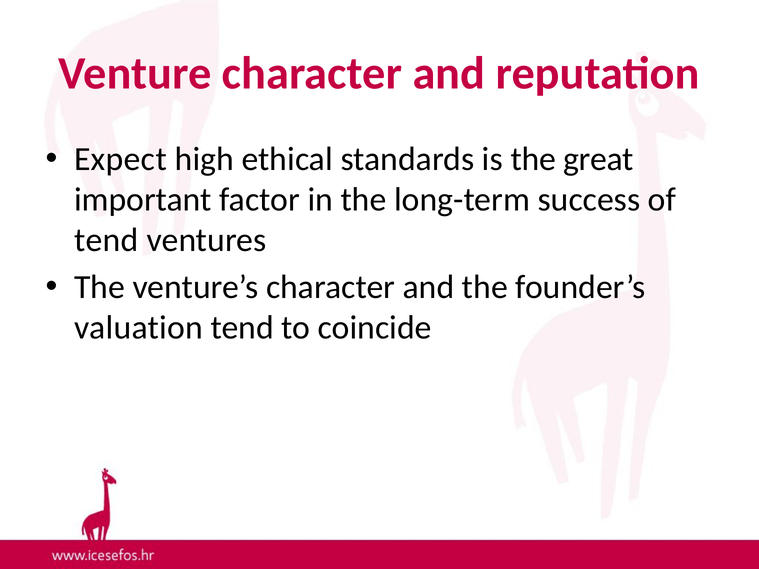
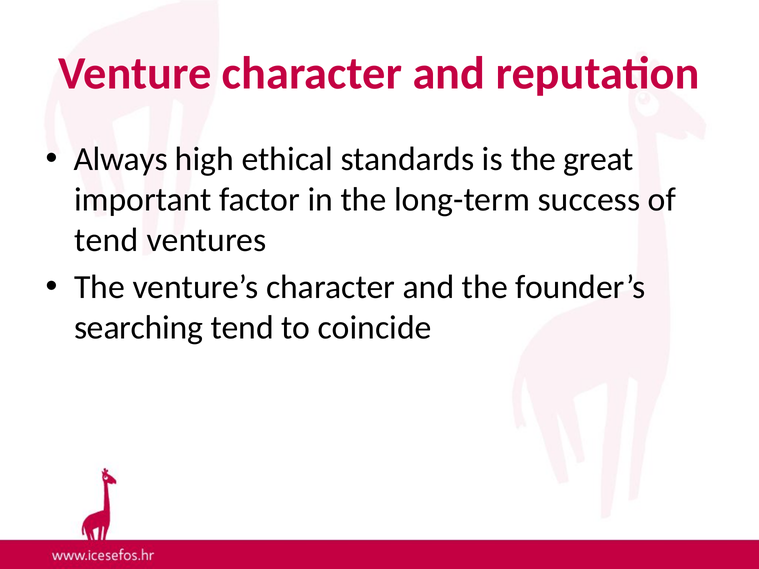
Expect: Expect -> Always
valuation: valuation -> searching
